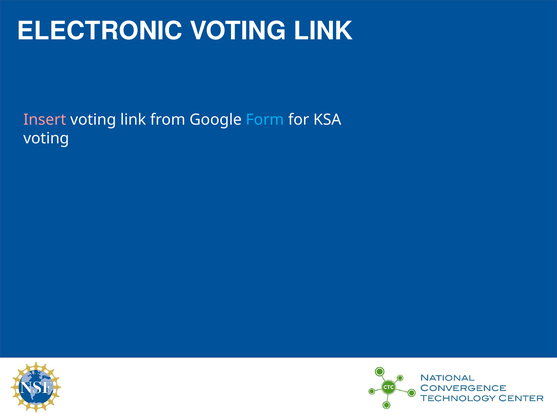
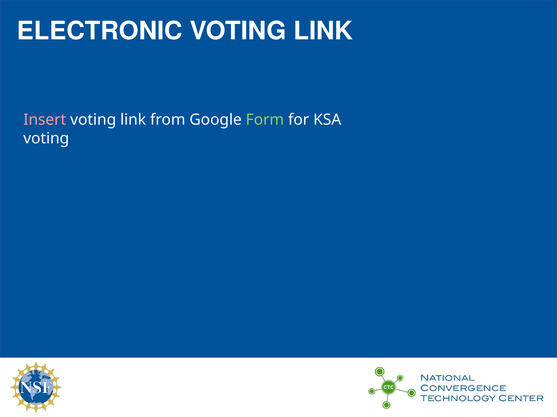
Form colour: light blue -> light green
